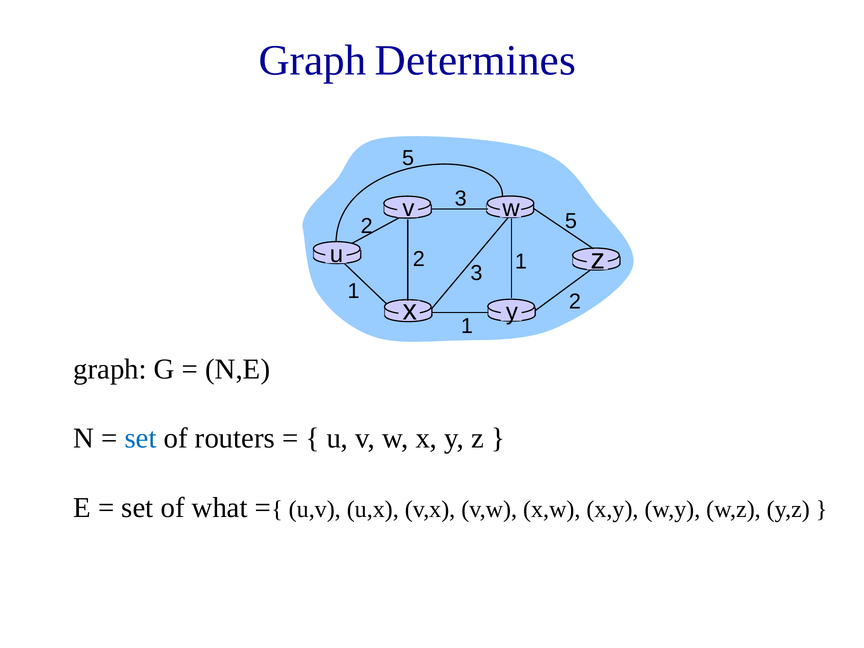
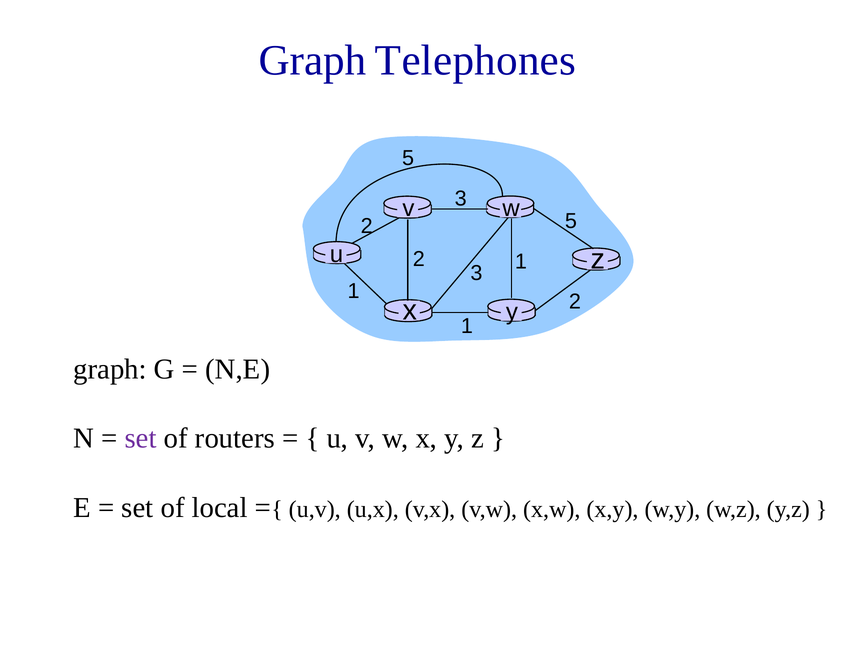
Determines: Determines -> Telephones
set at (141, 438) colour: blue -> purple
what: what -> local
